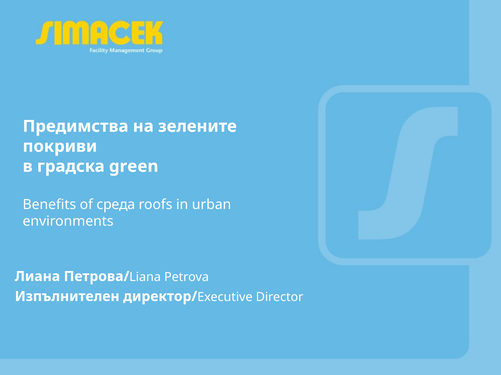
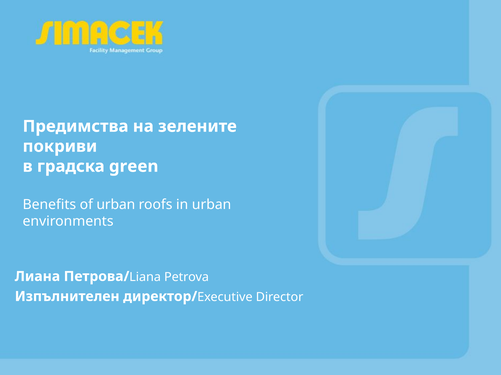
of среда: среда -> urban
